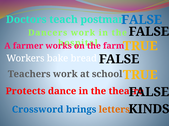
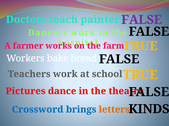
FALSE at (142, 20) colour: blue -> purple
postman: postman -> painters
Protects: Protects -> Pictures
